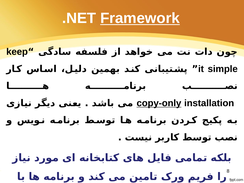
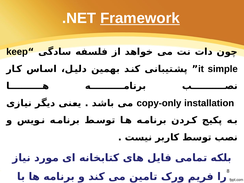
copy-only underline: present -> none
